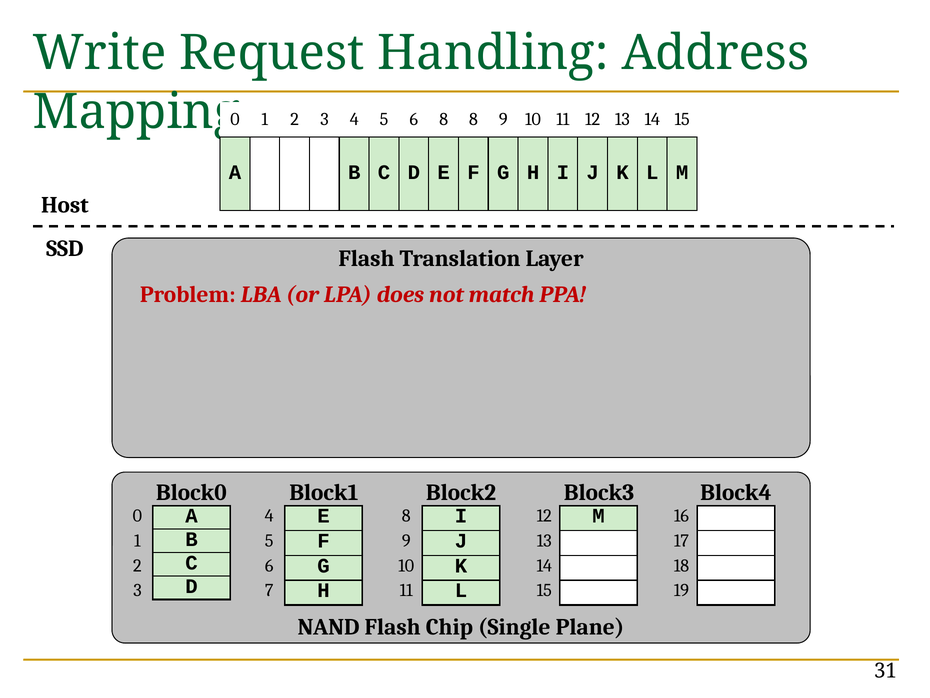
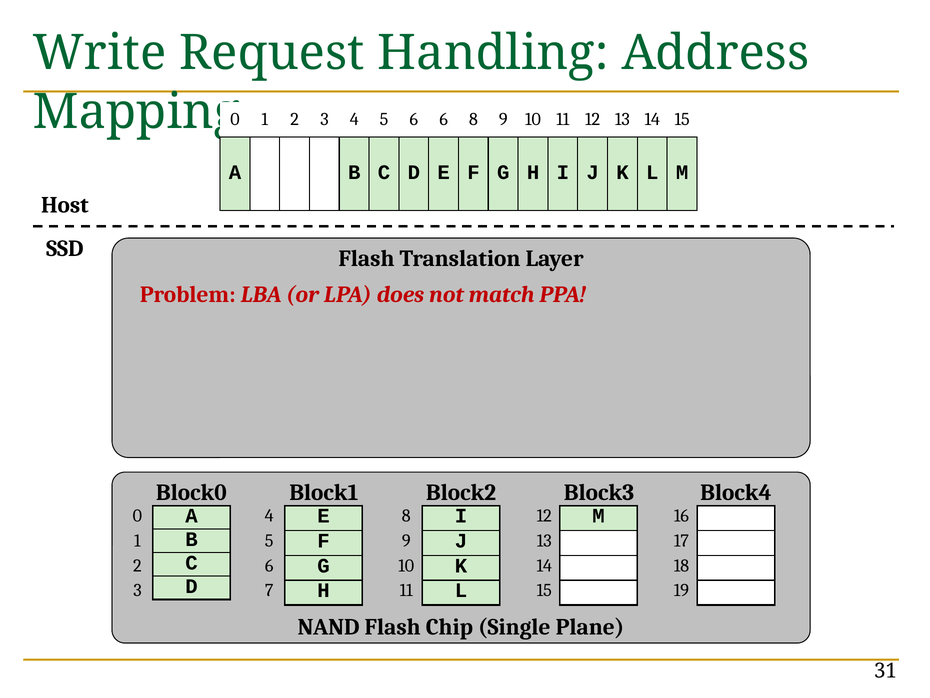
6 8: 8 -> 6
